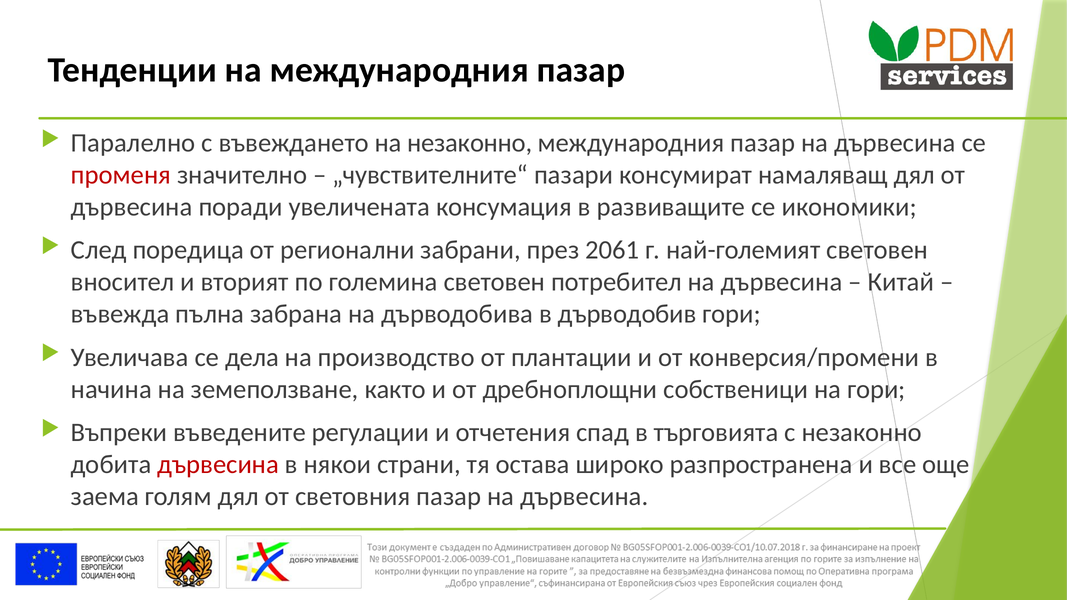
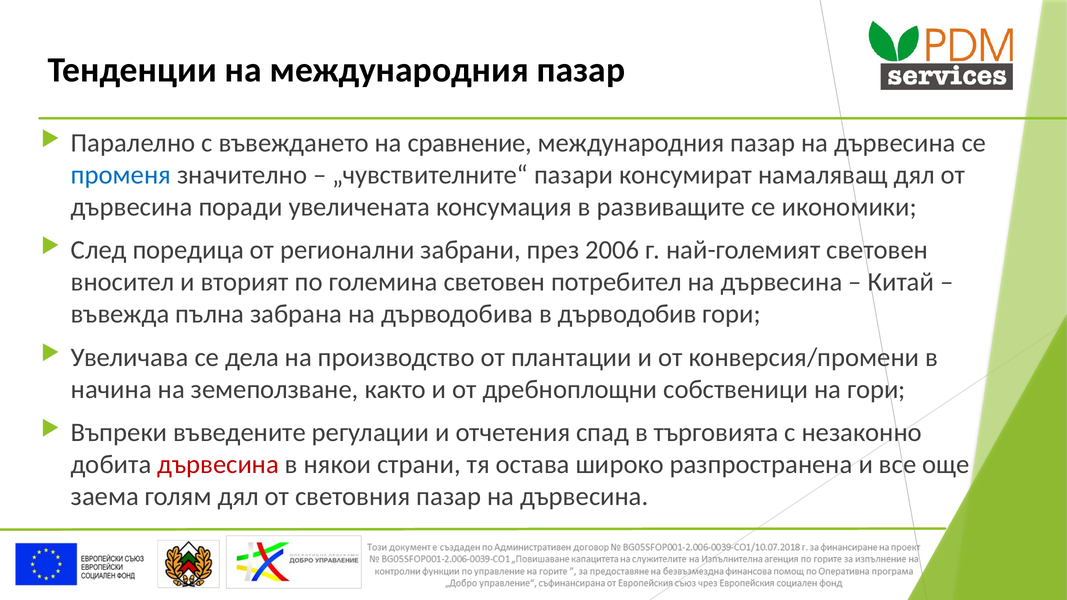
на незаконно: незаконно -> сравнение
променя colour: red -> blue
2061: 2061 -> 2006
